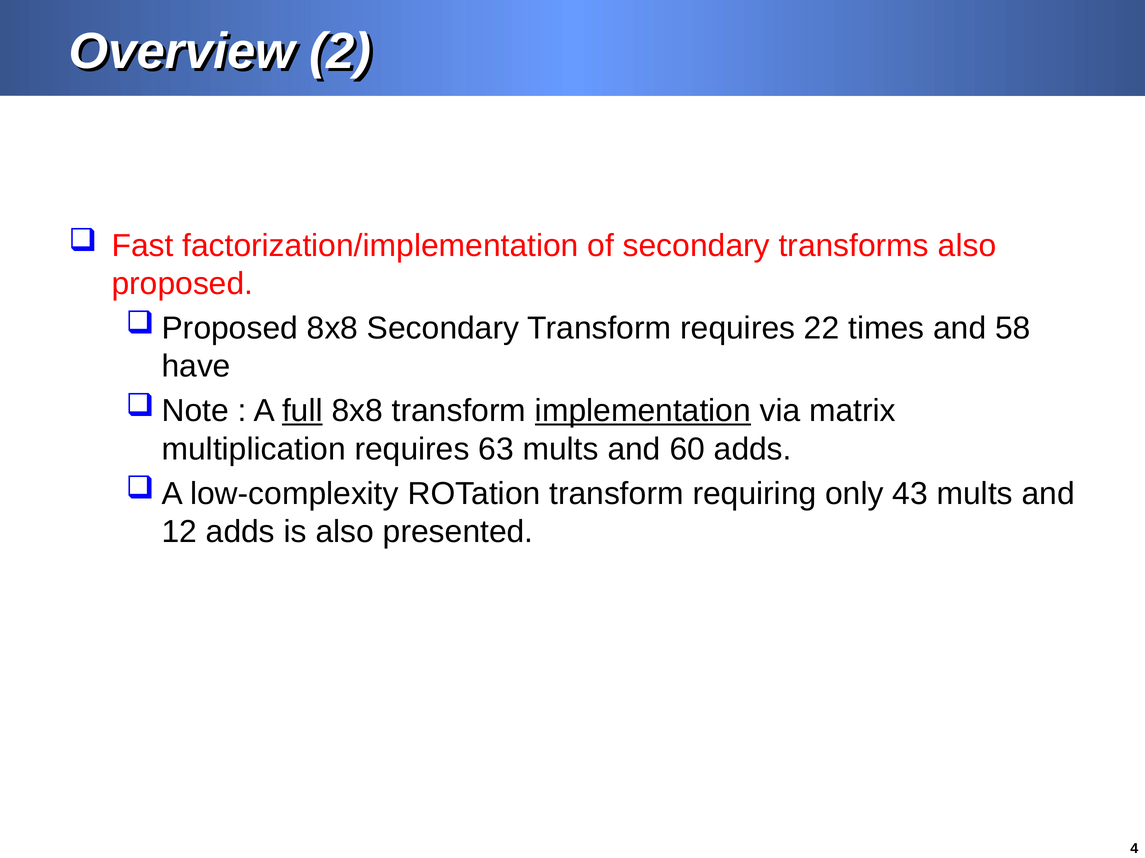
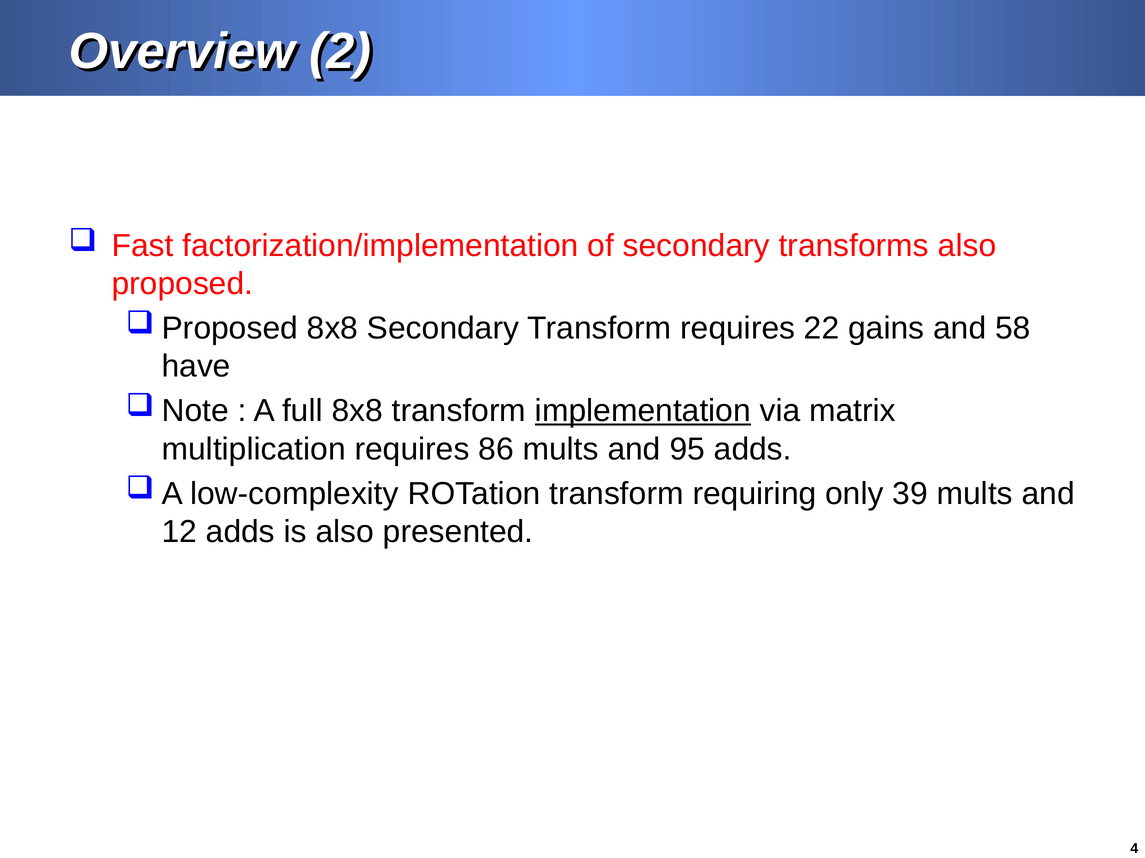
times: times -> gains
full underline: present -> none
63: 63 -> 86
60: 60 -> 95
43: 43 -> 39
